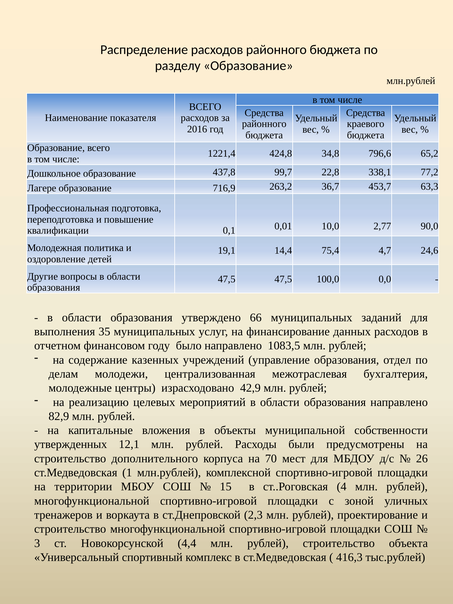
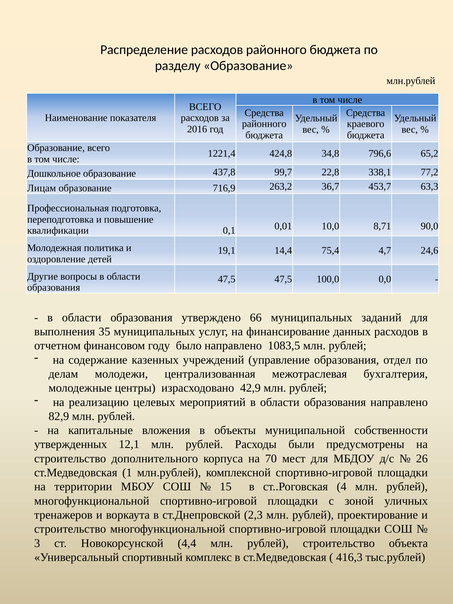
Лагере: Лагере -> Лицам
2,77: 2,77 -> 8,71
